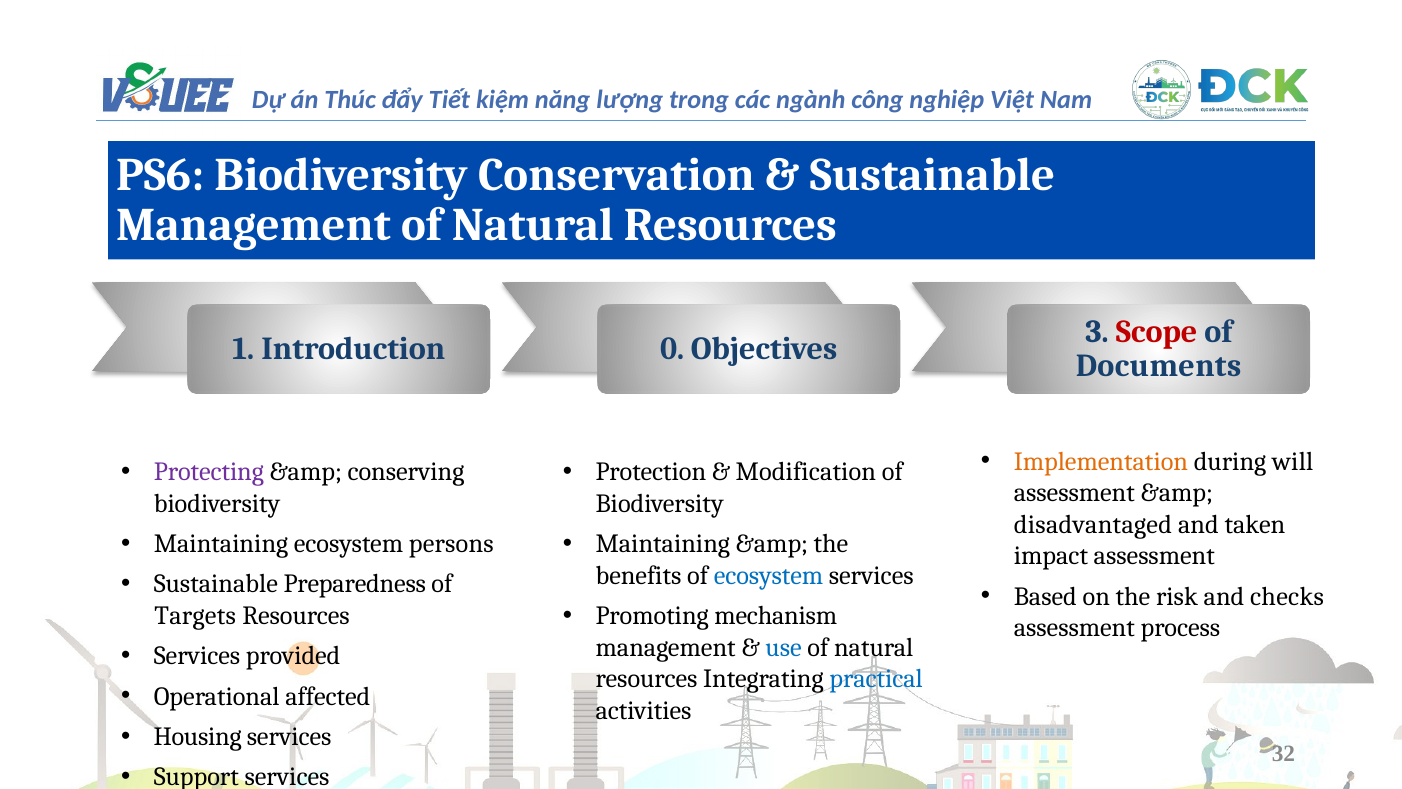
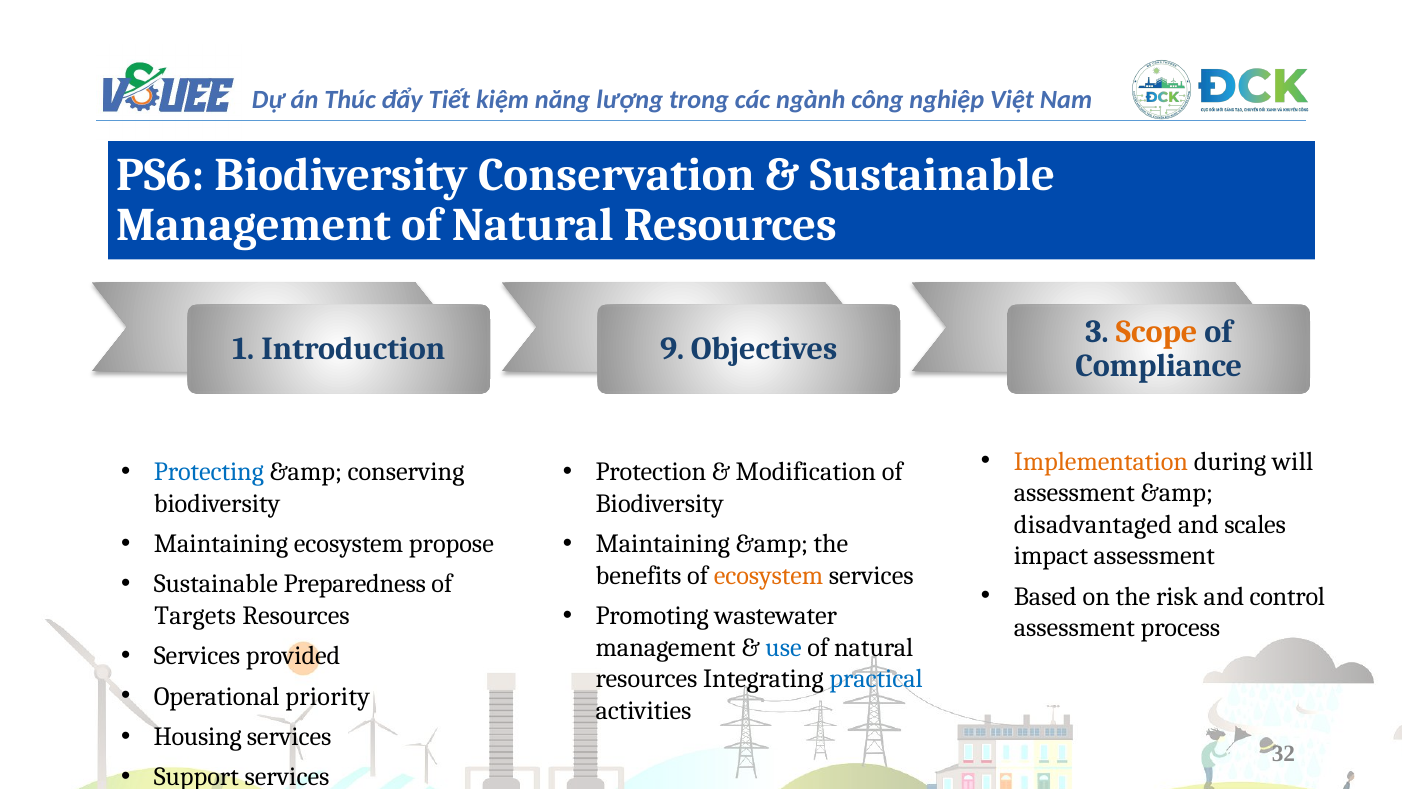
Scope colour: red -> orange
0: 0 -> 9
Documents: Documents -> Compliance
Protecting colour: purple -> blue
taken: taken -> scales
persons: persons -> propose
ecosystem at (769, 575) colour: blue -> orange
checks: checks -> control
mechanism: mechanism -> wastewater
affected: affected -> priority
